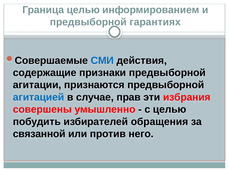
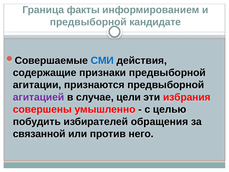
Граница целью: целью -> факты
гарантиях: гарантиях -> кандидате
агитацией colour: blue -> purple
прав: прав -> цели
